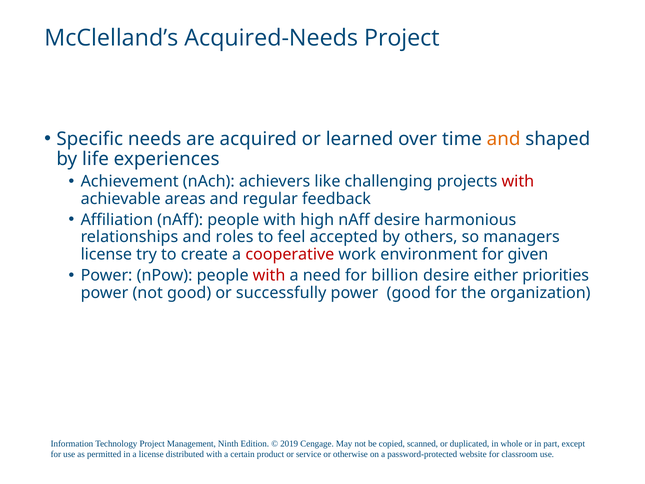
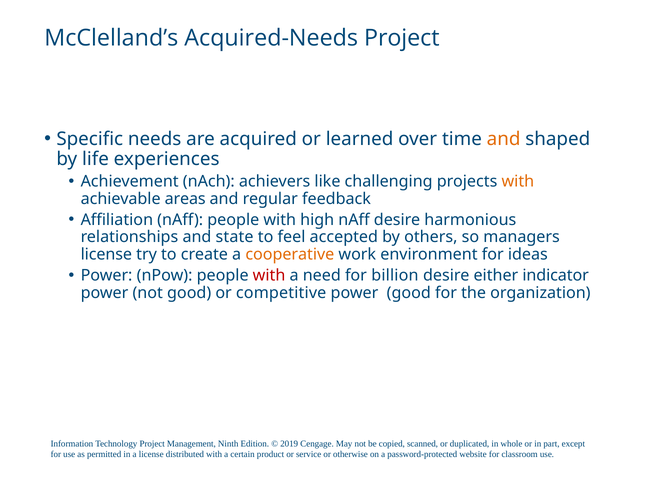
with at (518, 181) colour: red -> orange
roles: roles -> state
cooperative colour: red -> orange
given: given -> ideas
priorities: priorities -> indicator
successfully: successfully -> competitive
